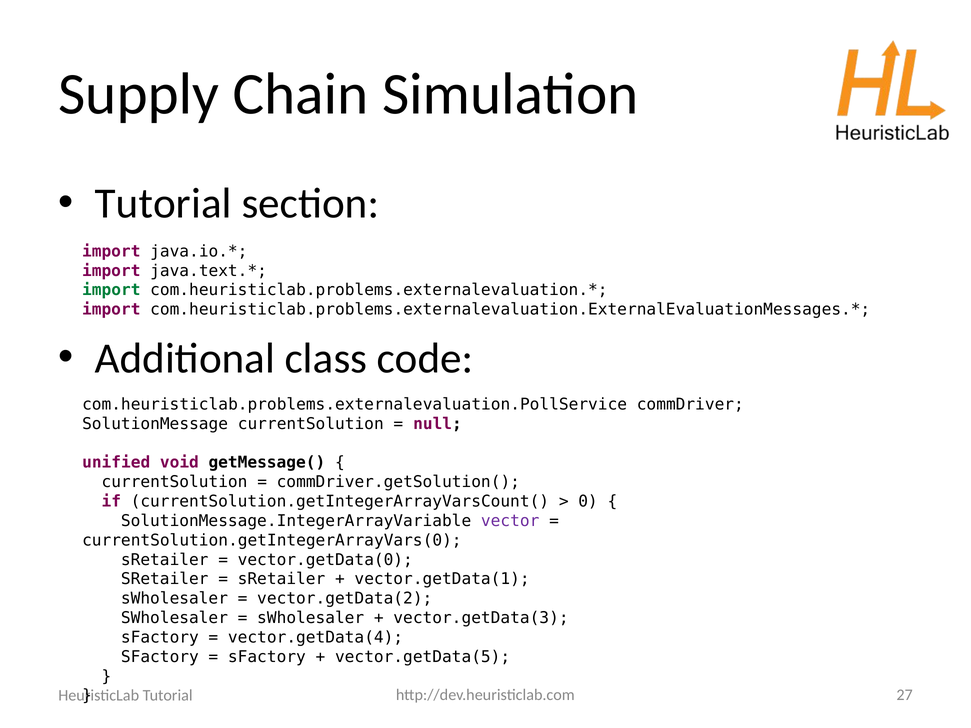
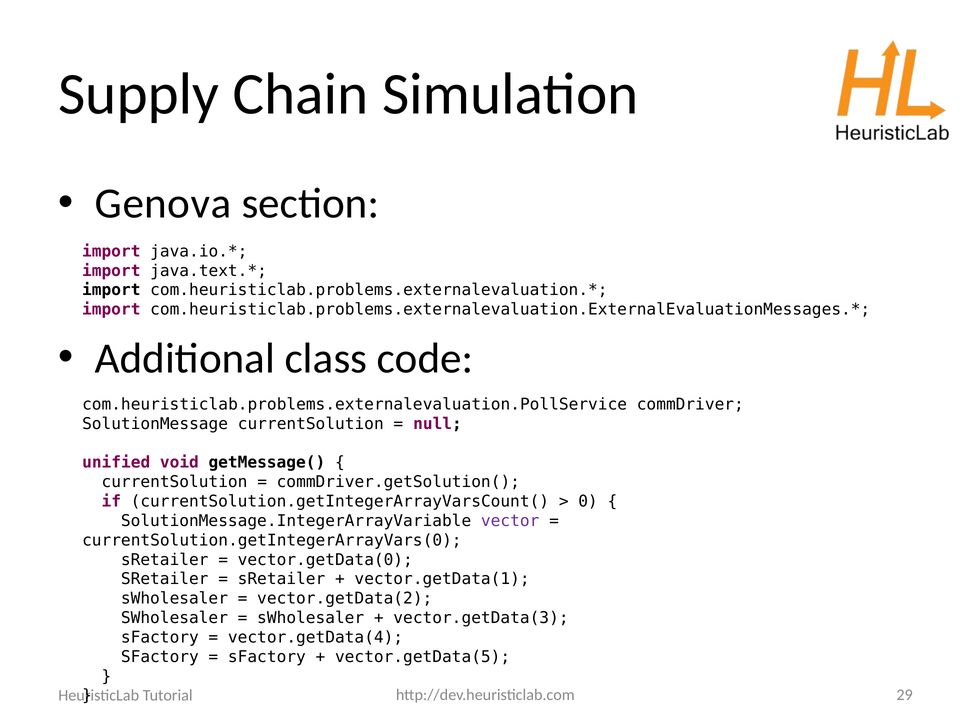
Tutorial at (163, 204): Tutorial -> Genova
import at (111, 290) colour: green -> black
27: 27 -> 29
